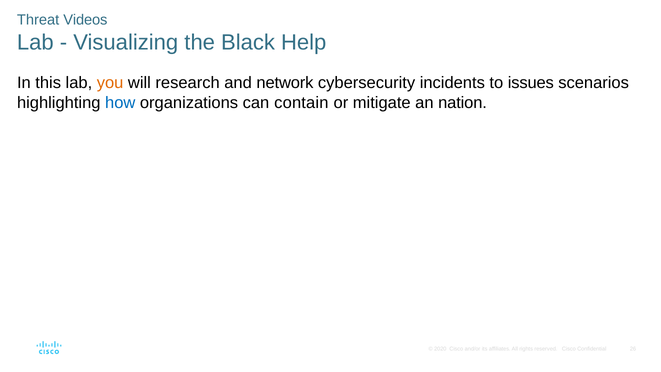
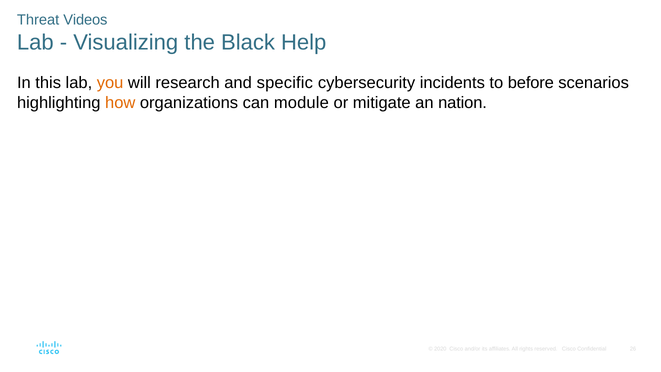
network: network -> specific
issues: issues -> before
how colour: blue -> orange
contain: contain -> module
